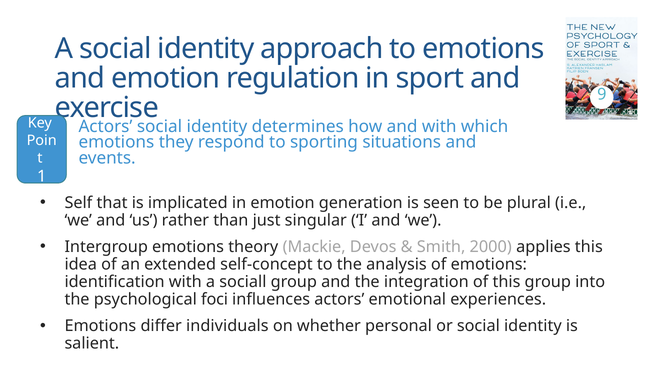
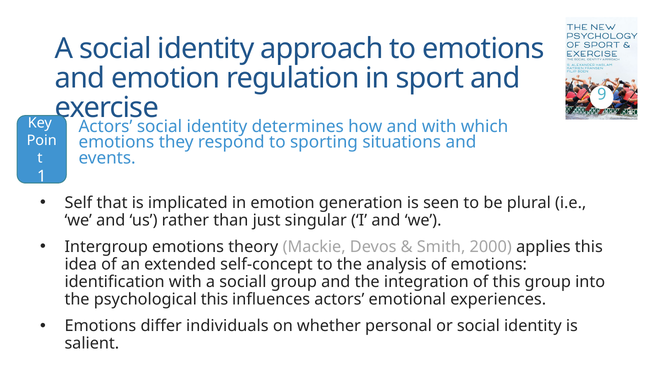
psychological foci: foci -> this
